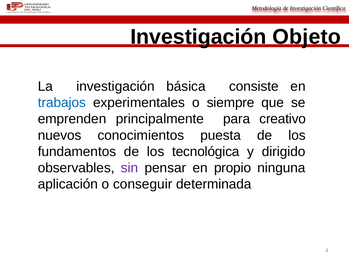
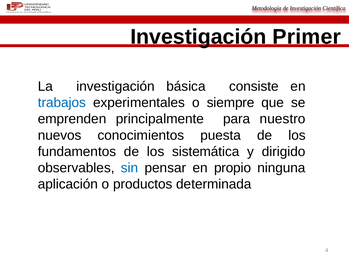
Objeto: Objeto -> Primer
creativo: creativo -> nuestro
tecnológica: tecnológica -> sistemática
sin colour: purple -> blue
conseguir: conseguir -> productos
